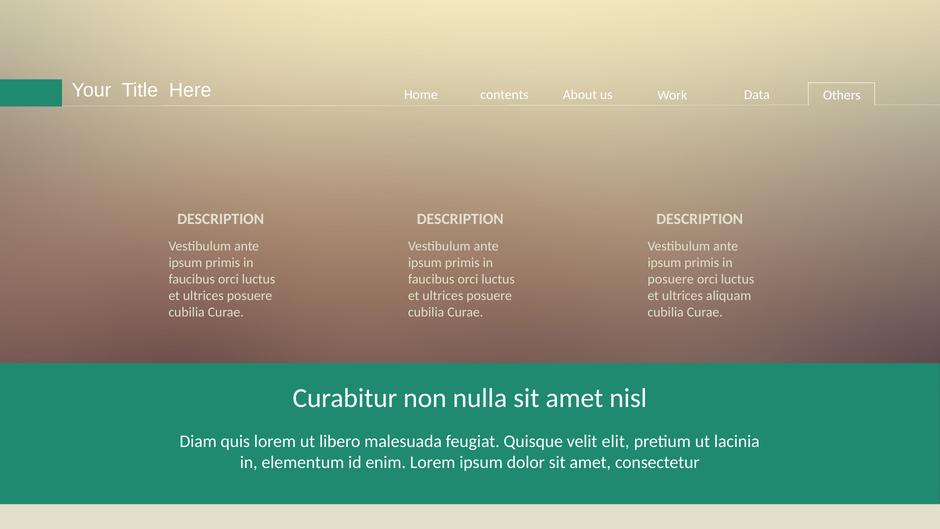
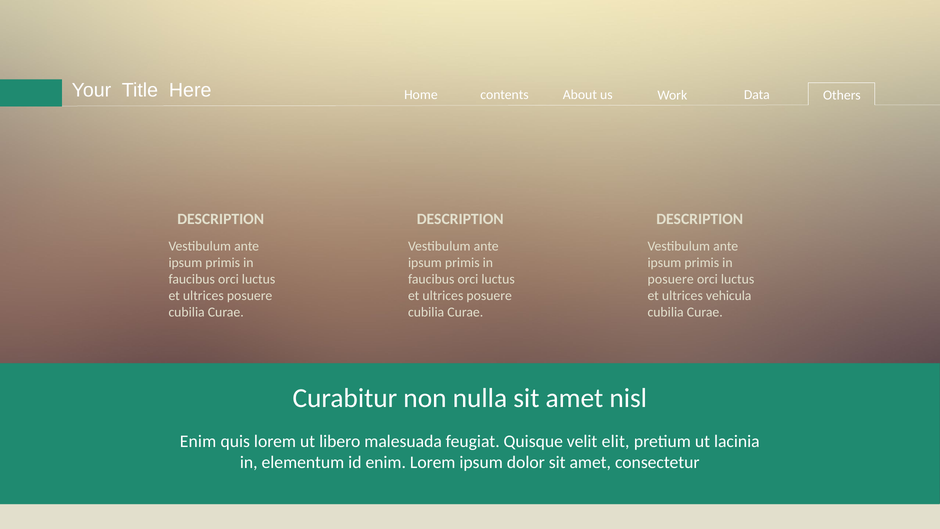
aliquam: aliquam -> vehicula
Diam at (198, 441): Diam -> Enim
